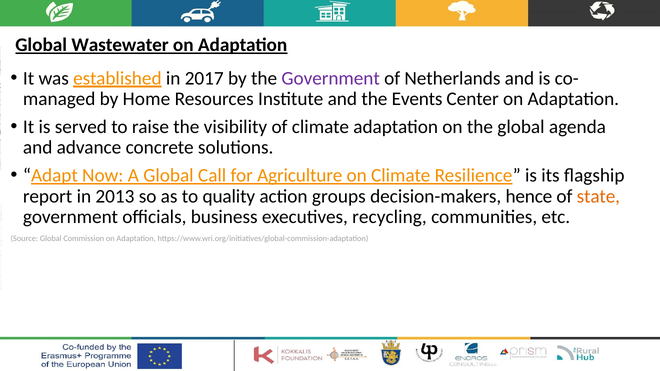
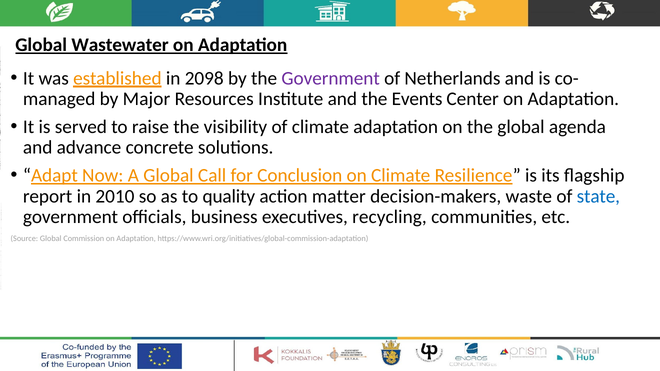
2017: 2017 -> 2098
Home: Home -> Major
Agriculture: Agriculture -> Conclusion
2013: 2013 -> 2010
groups: groups -> matter
hence: hence -> waste
state colour: orange -> blue
